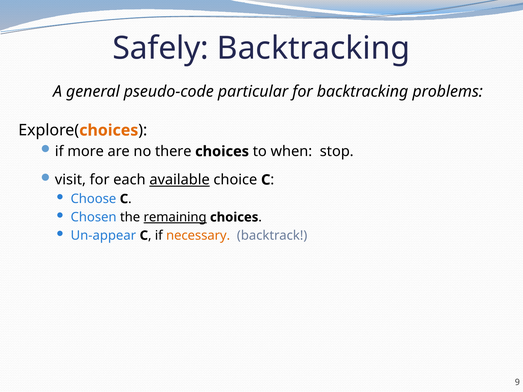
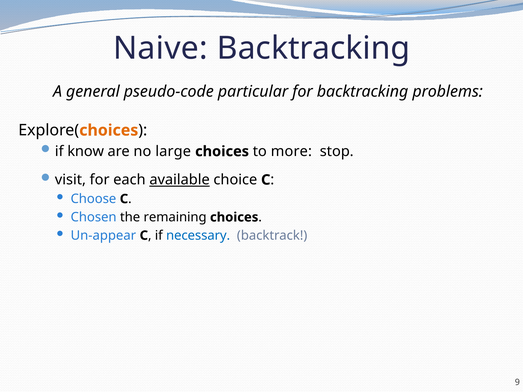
Safely: Safely -> Naive
more: more -> know
there: there -> large
when: when -> more
remaining underline: present -> none
necessary colour: orange -> blue
